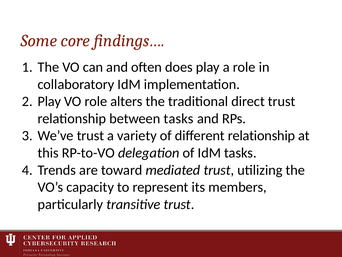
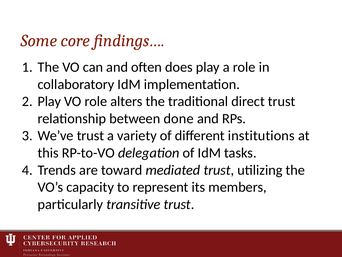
between tasks: tasks -> done
different relationship: relationship -> institutions
